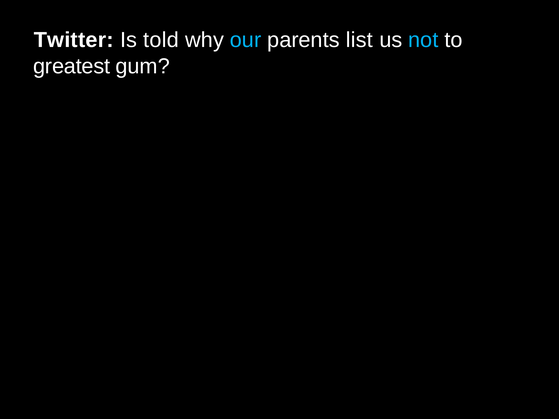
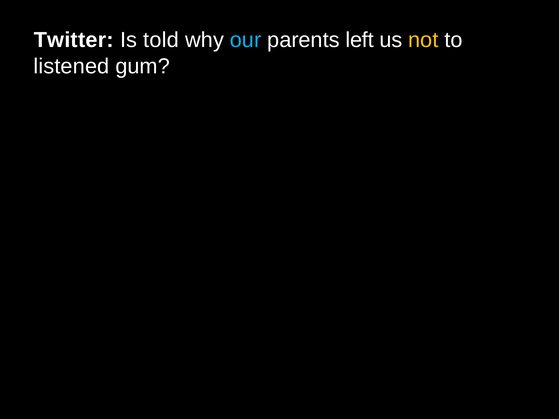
list: list -> left
not colour: light blue -> yellow
greatest: greatest -> listened
